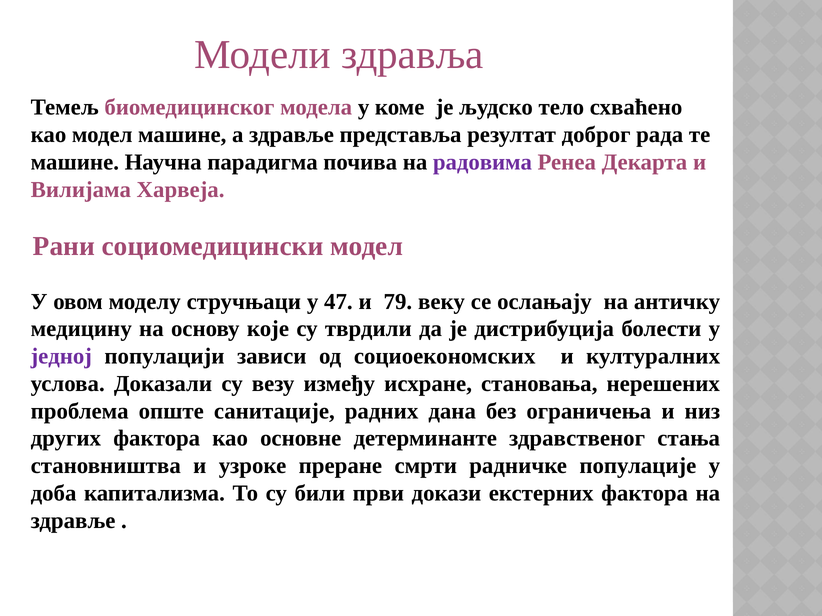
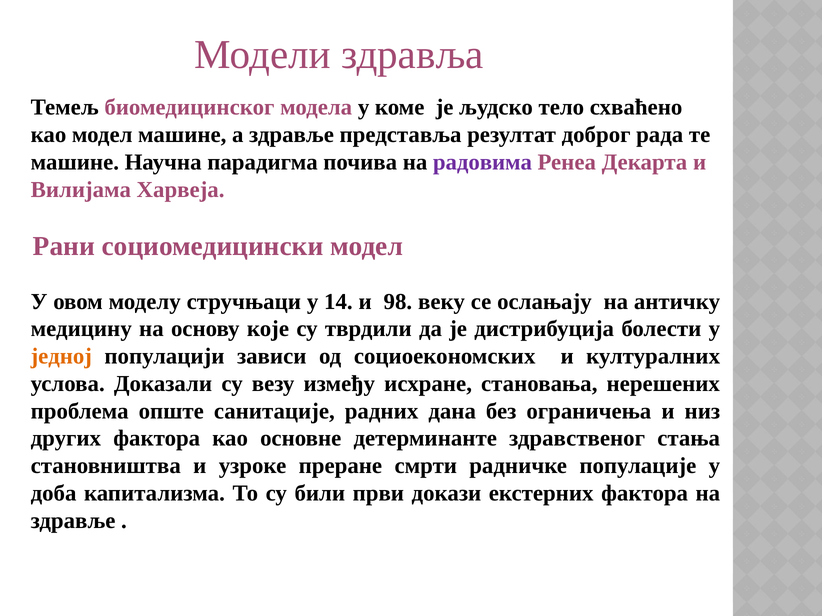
47: 47 -> 14
79: 79 -> 98
једној colour: purple -> orange
